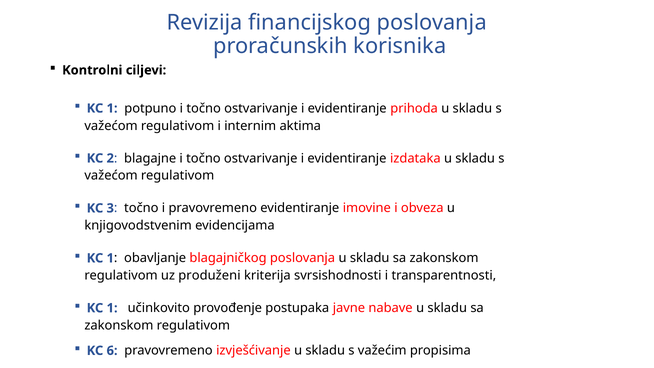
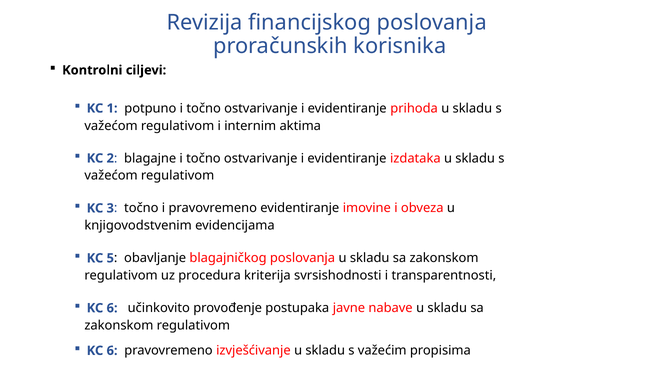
1 at (110, 258): 1 -> 5
produženi: produženi -> procedura
1 at (112, 308): 1 -> 6
